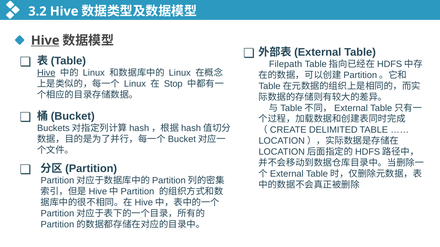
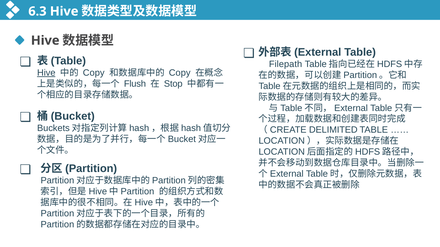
3.2: 3.2 -> 6.3
Hive at (45, 41) underline: present -> none
Linux at (94, 73): Linux -> Copy
Linux at (180, 73): Linux -> Copy
Linux at (135, 84): Linux -> Flush
